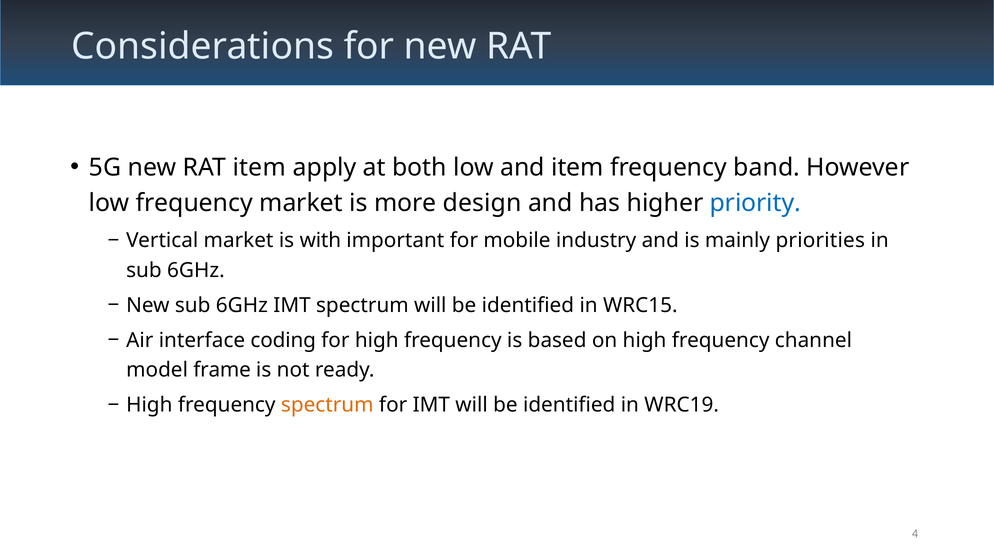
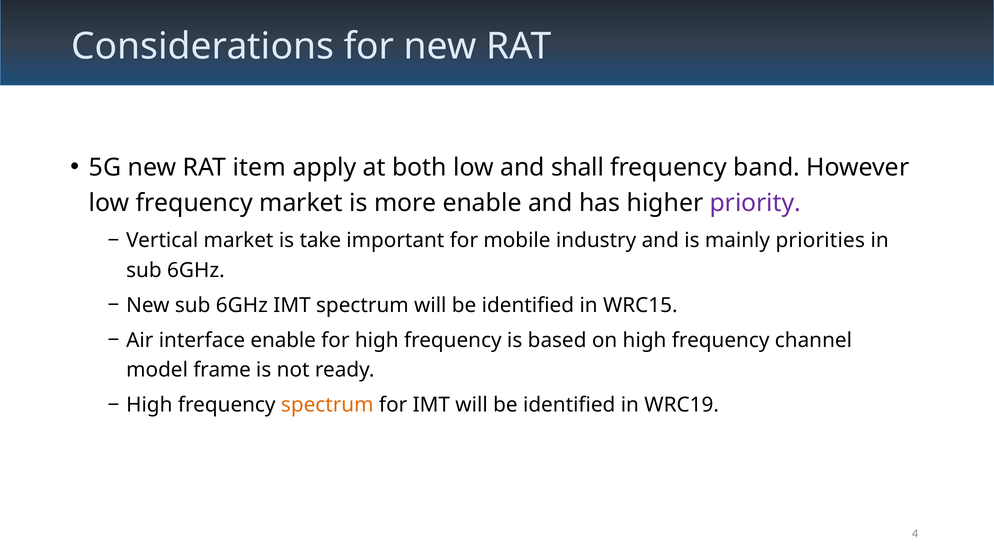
and item: item -> shall
more design: design -> enable
priority colour: blue -> purple
with: with -> take
interface coding: coding -> enable
